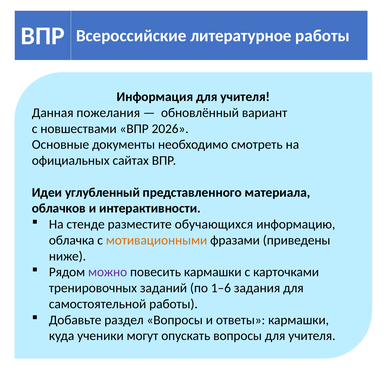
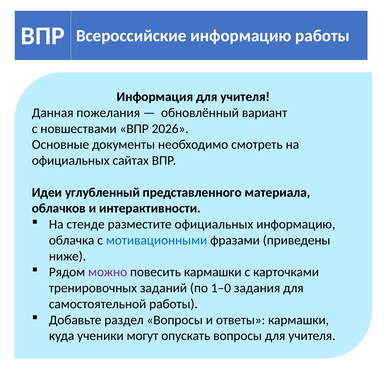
Всероссийские литературное: литературное -> информацию
разместите обучающихся: обучающихся -> официальных
мотивационными colour: orange -> blue
1–6: 1–6 -> 1–0
